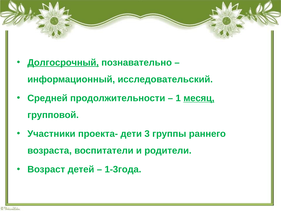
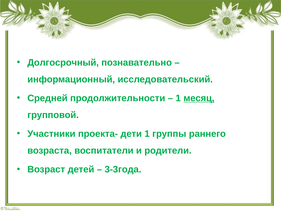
Долгосрочный underline: present -> none
дети 3: 3 -> 1
1-3года: 1-3года -> 3-3года
